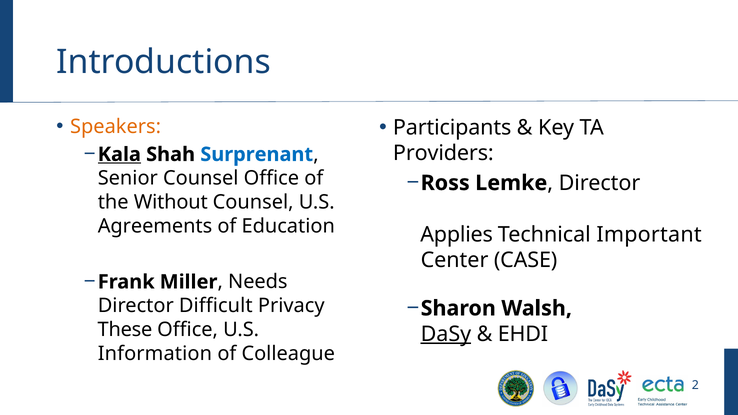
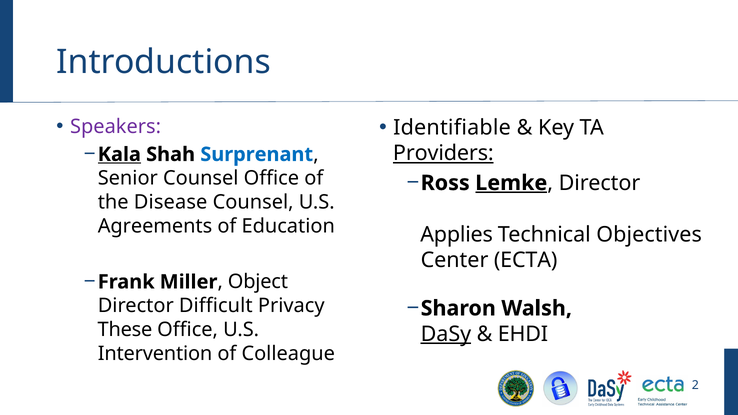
Speakers colour: orange -> purple
Participants: Participants -> Identifiable
Providers underline: none -> present
Lemke underline: none -> present
Without: Without -> Disease
Important: Important -> Objectives
CASE: CASE -> ECTA
Needs: Needs -> Object
Information: Information -> Intervention
